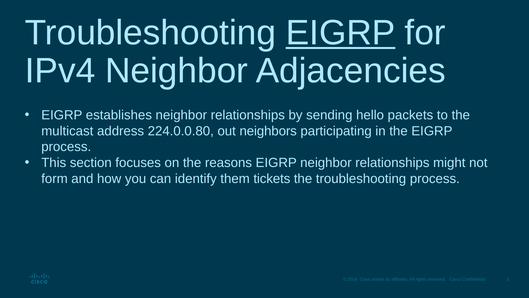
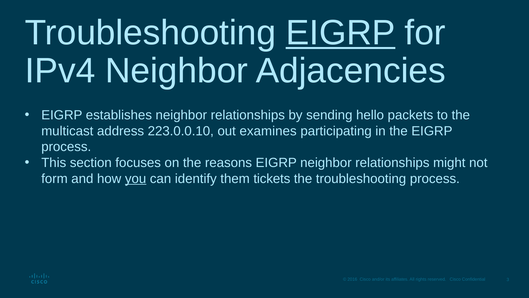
224.0.0.80: 224.0.0.80 -> 223.0.0.10
neighbors: neighbors -> examines
you underline: none -> present
